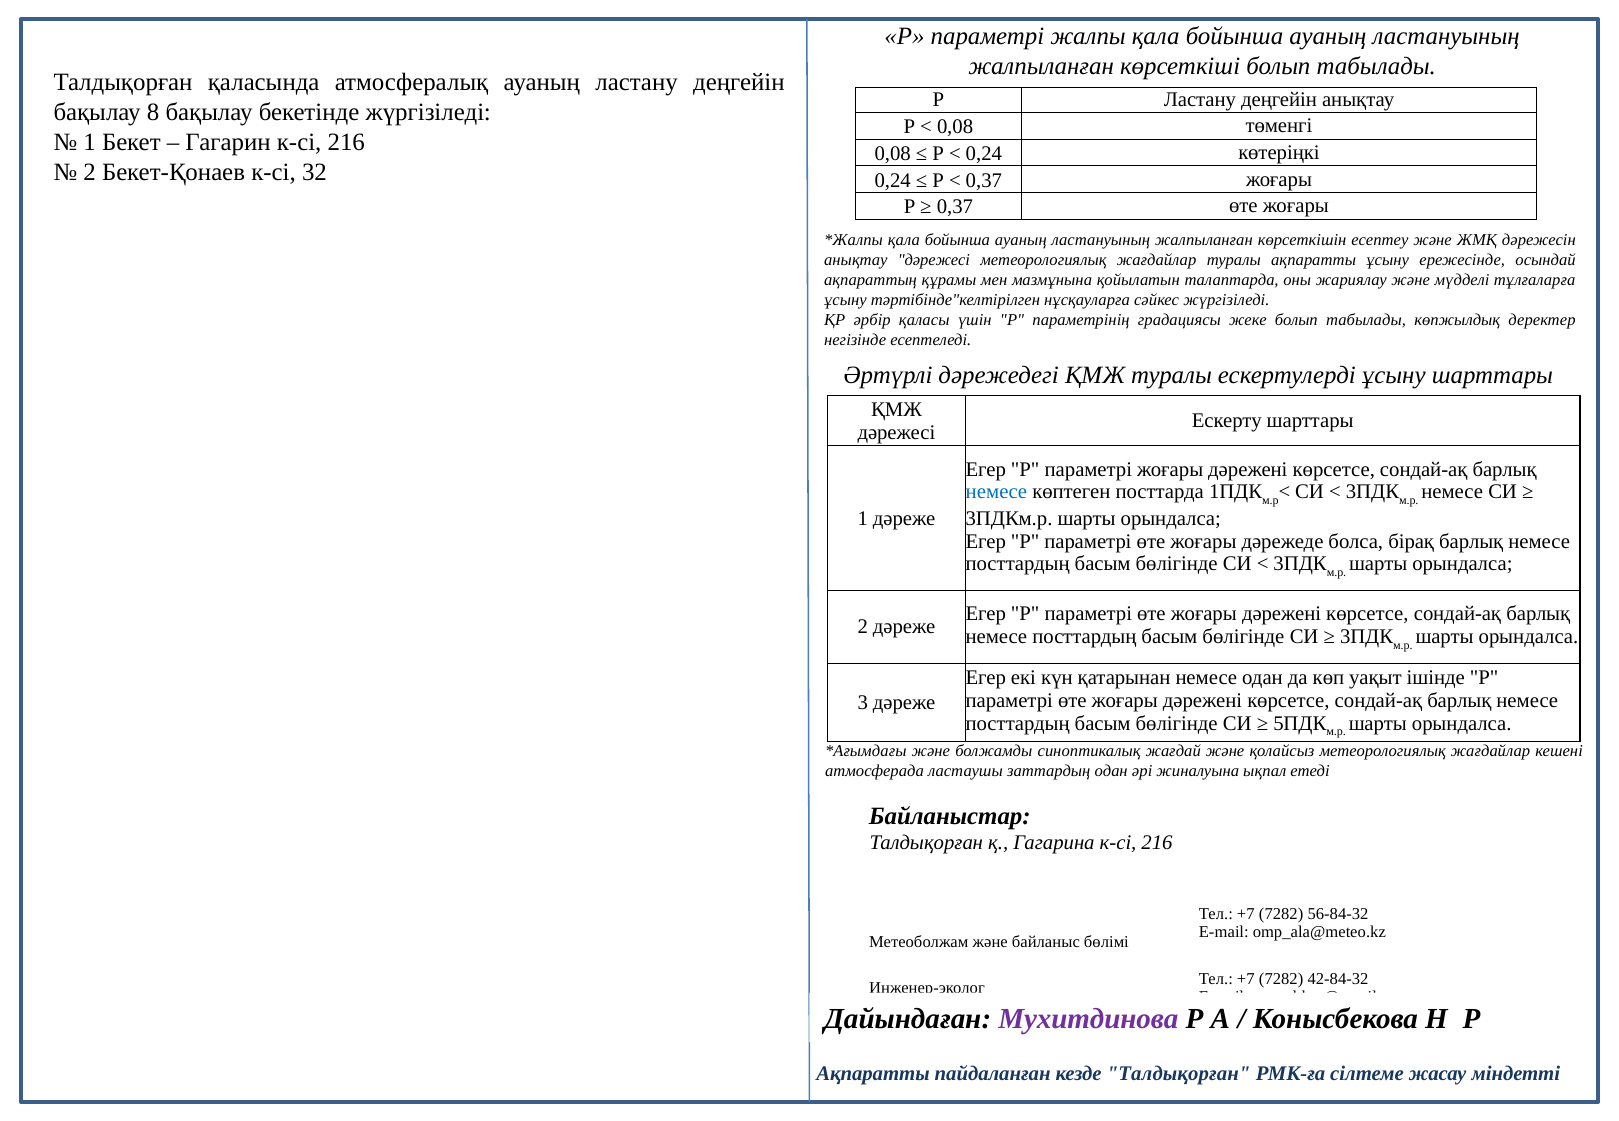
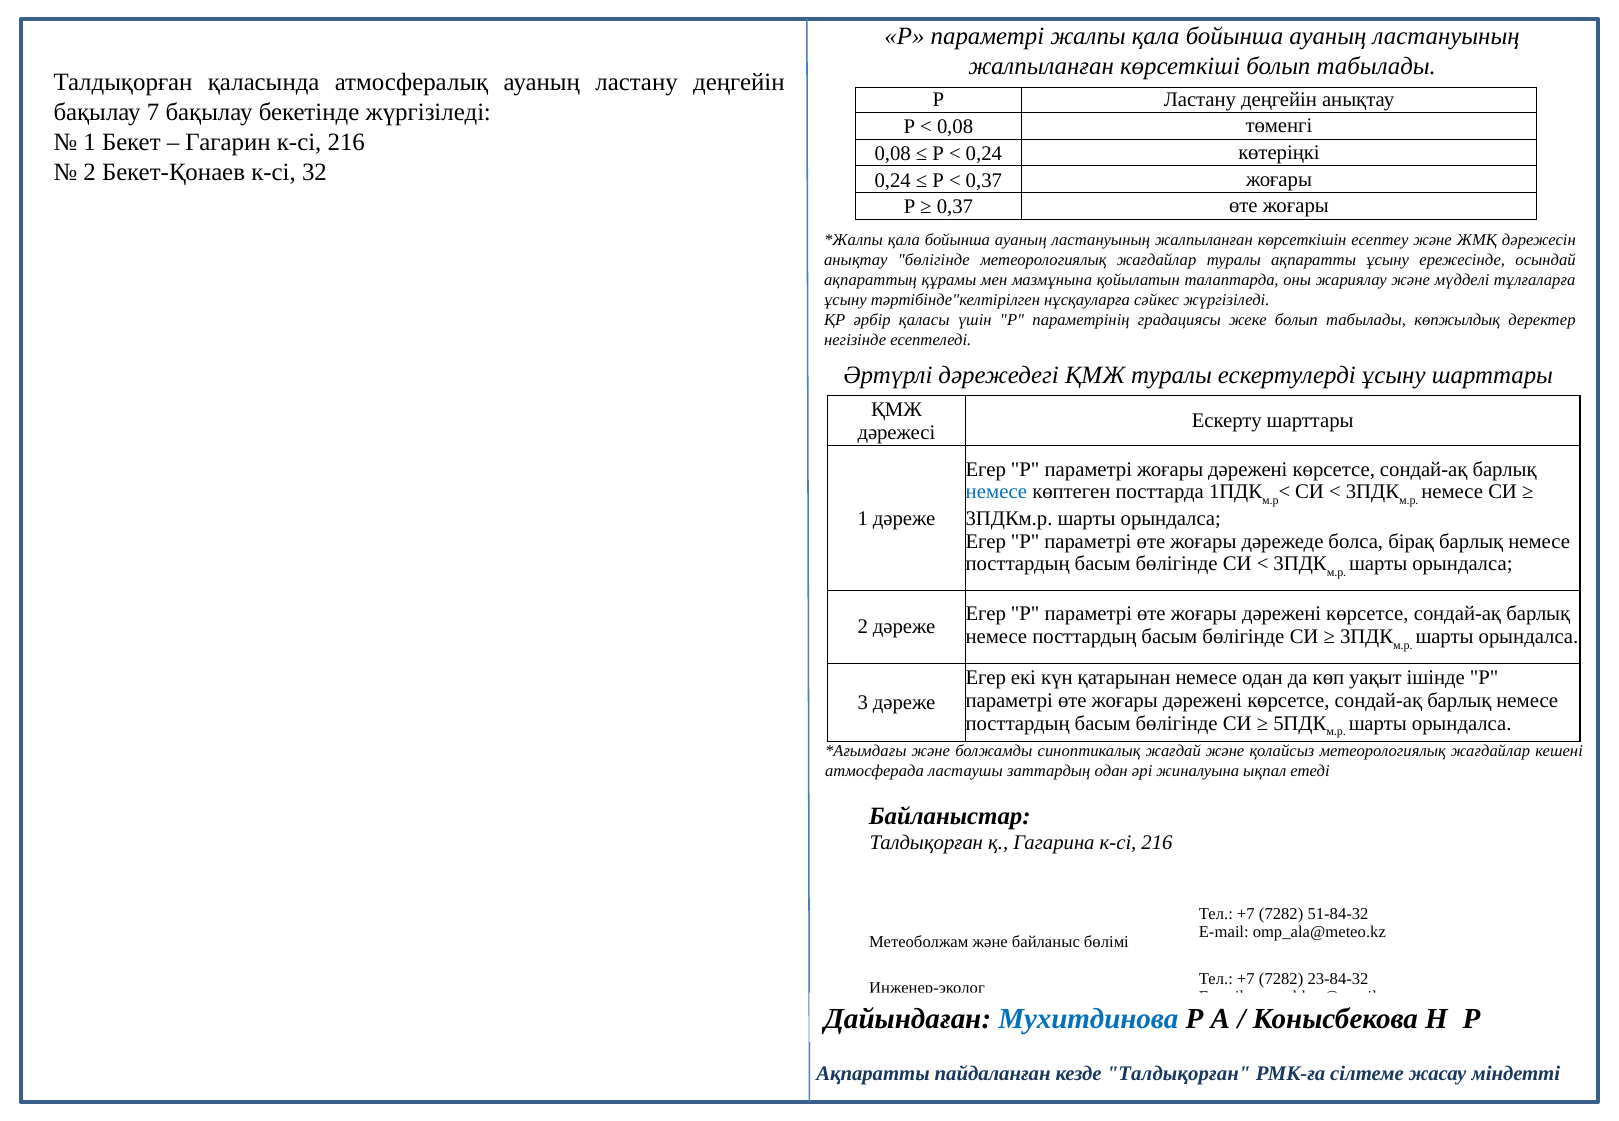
8: 8 -> 7
анықтау дәрежесі: дәрежесі -> бөлігінде
56-84-32: 56-84-32 -> 51-84-32
42-84-32: 42-84-32 -> 23-84-32
Мухитдинова colour: purple -> blue
